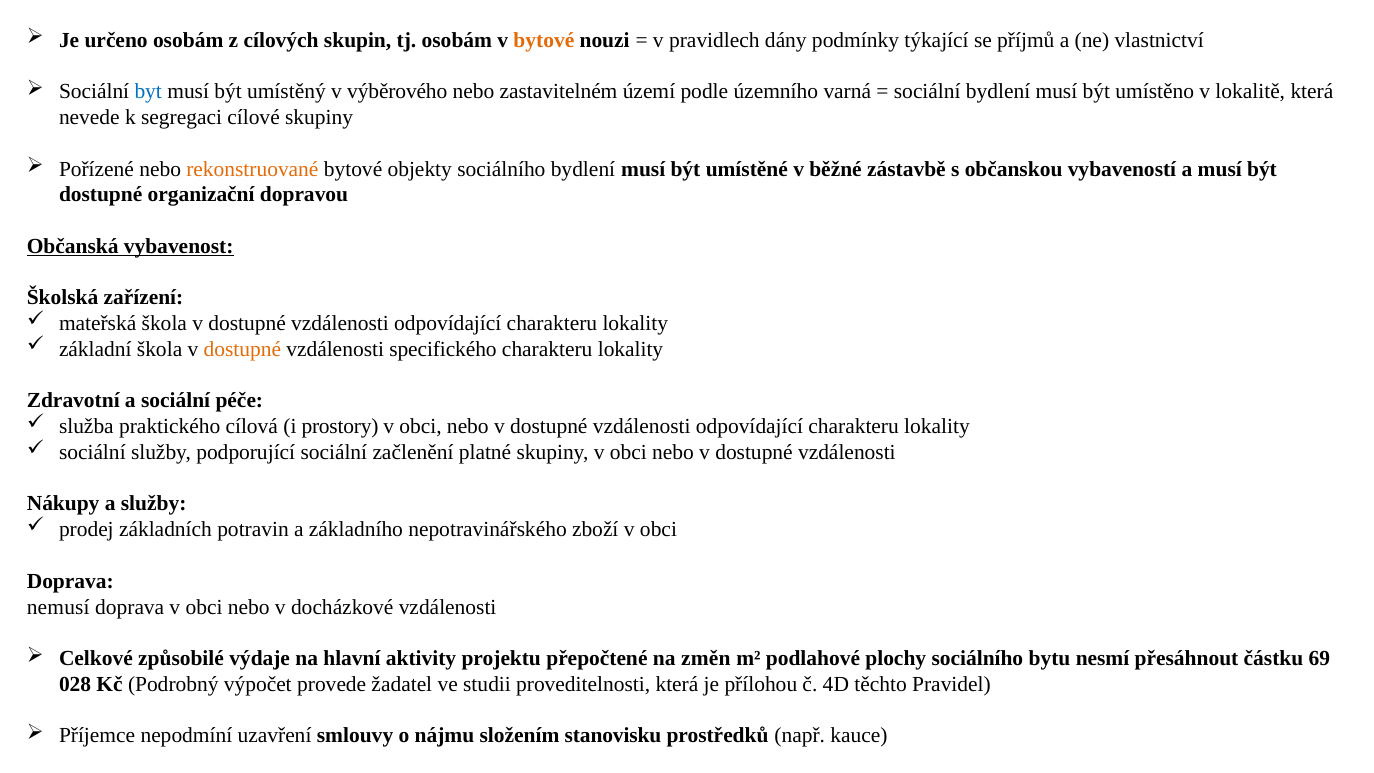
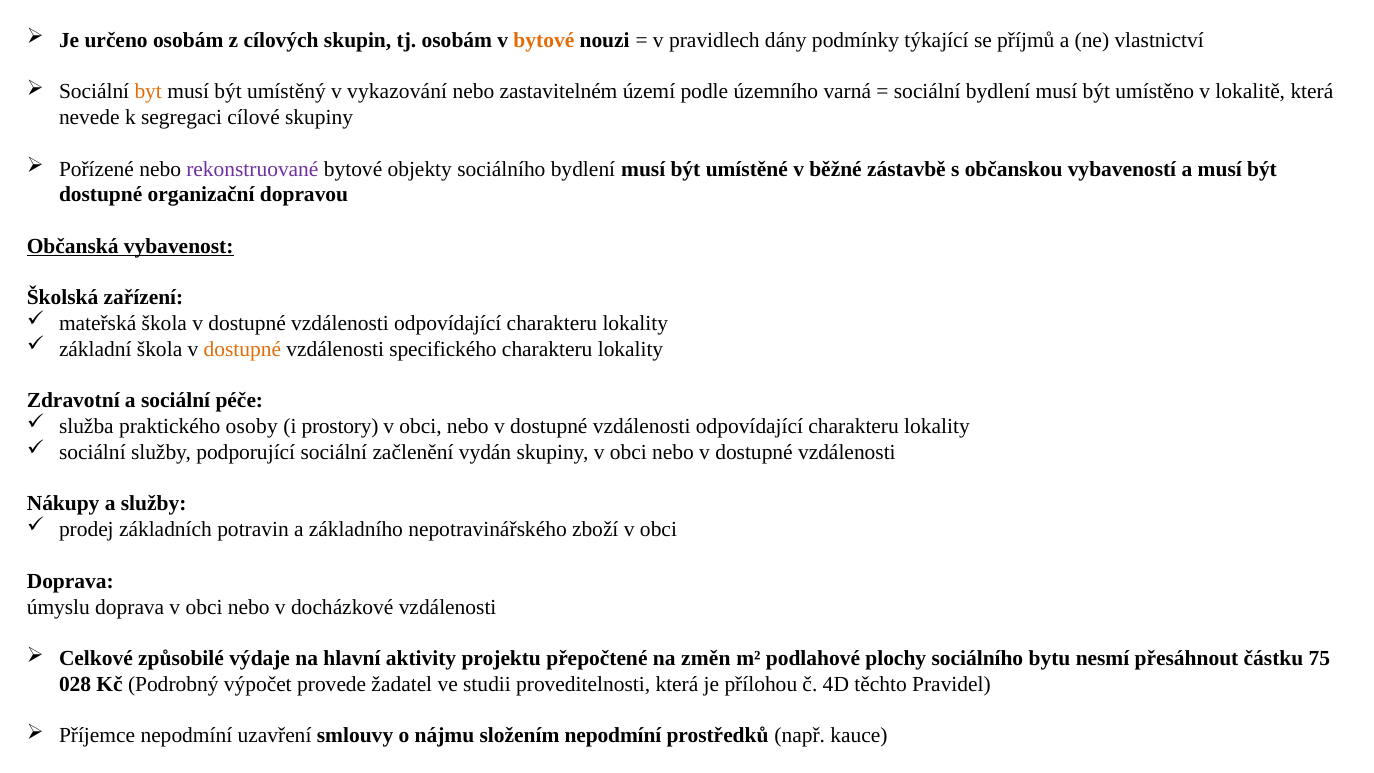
byt colour: blue -> orange
výběrového: výběrového -> vykazování
rekonstruované colour: orange -> purple
cílová: cílová -> osoby
platné: platné -> vydán
nemusí: nemusí -> úmyslu
69: 69 -> 75
složením stanovisku: stanovisku -> nepodmíní
